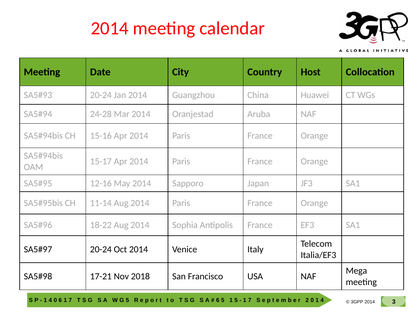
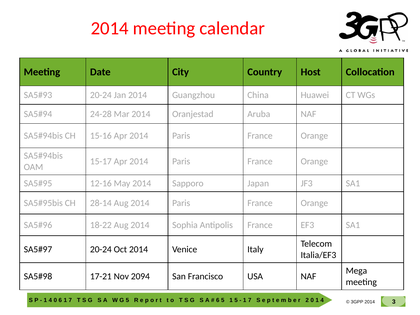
11-14: 11-14 -> 28-14
2018: 2018 -> 2094
